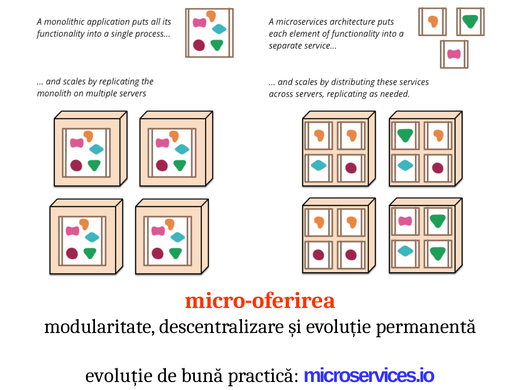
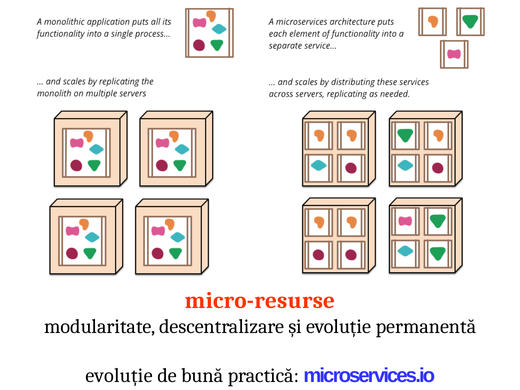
micro-oferirea: micro-oferirea -> micro-resurse
